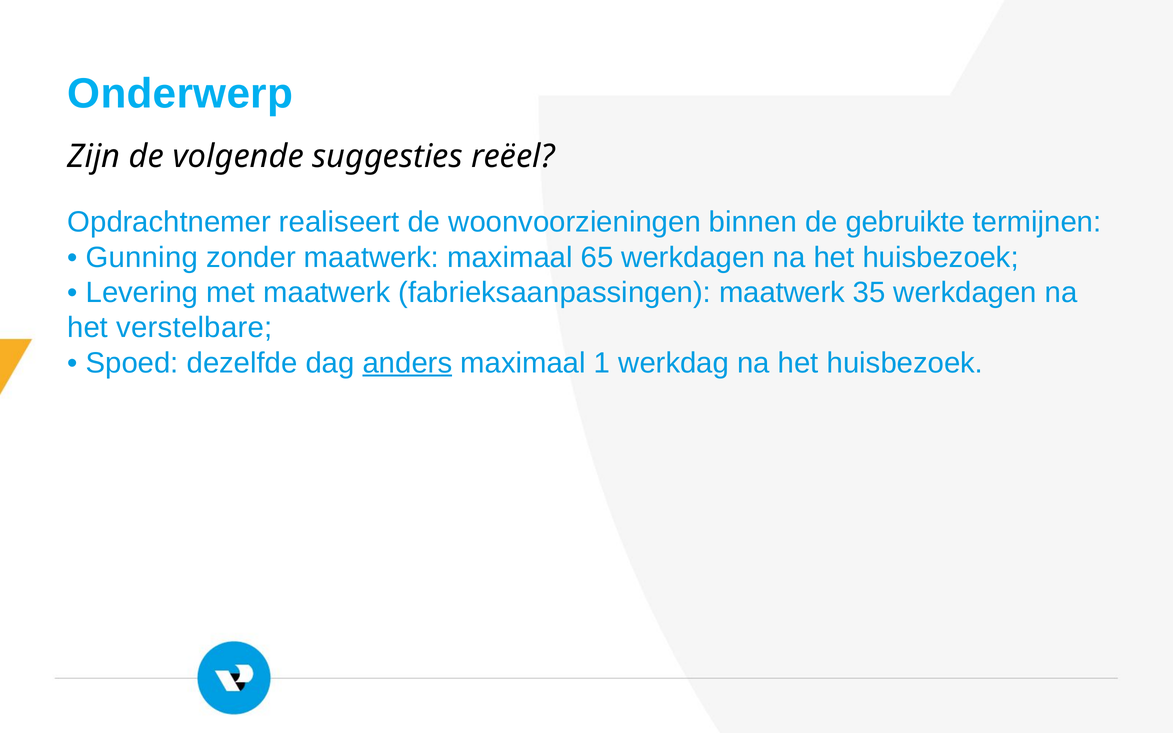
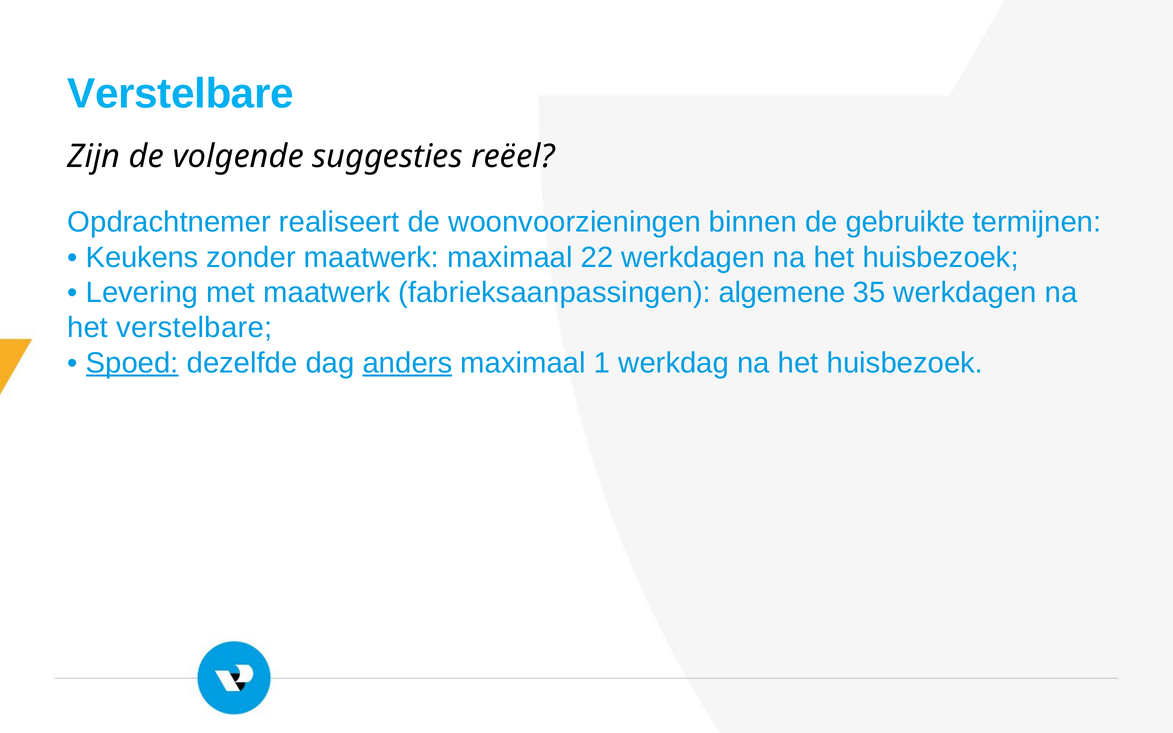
Onderwerp at (180, 94): Onderwerp -> Verstelbare
Gunning: Gunning -> Keukens
65: 65 -> 22
fabrieksaanpassingen maatwerk: maatwerk -> algemene
Spoed underline: none -> present
